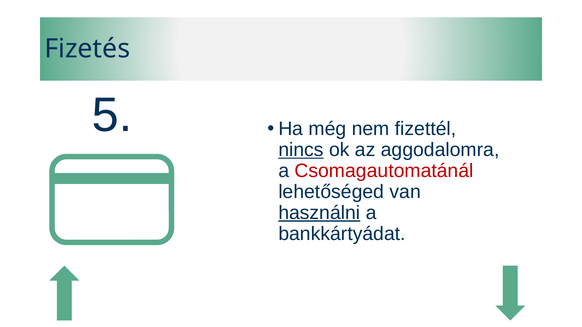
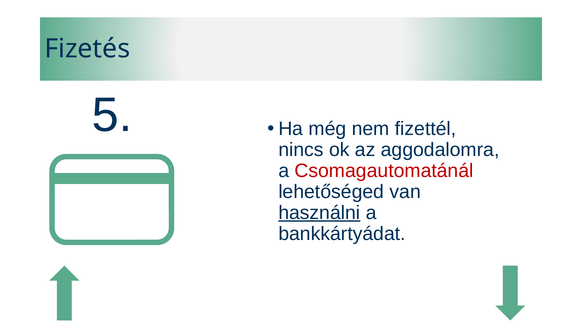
nincs underline: present -> none
